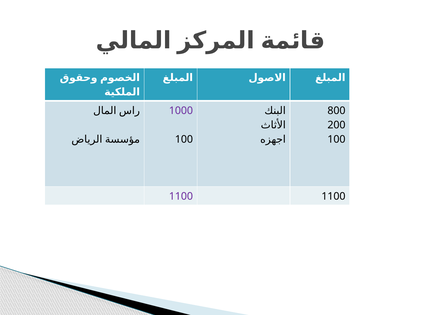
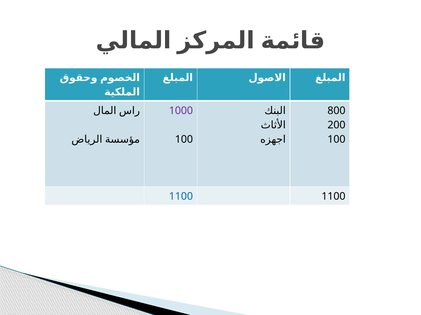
1100 at (181, 197) colour: purple -> blue
